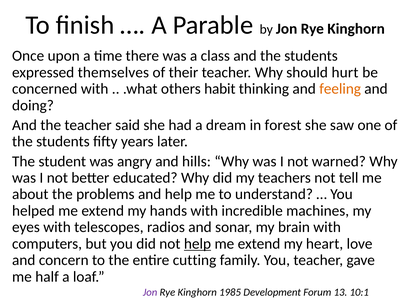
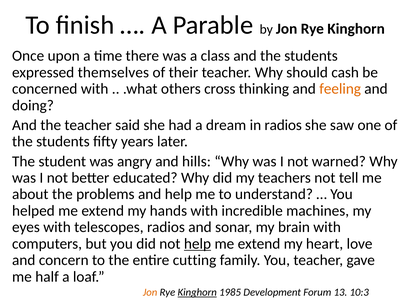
hurt: hurt -> cash
habit: habit -> cross
in forest: forest -> radios
Jon at (150, 293) colour: purple -> orange
Kinghorn at (197, 293) underline: none -> present
10:1: 10:1 -> 10:3
